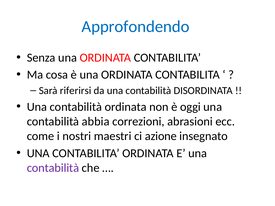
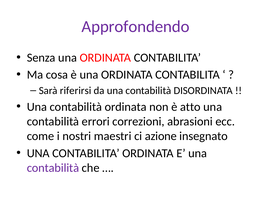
Approfondendo colour: blue -> purple
oggi: oggi -> atto
abbia: abbia -> errori
